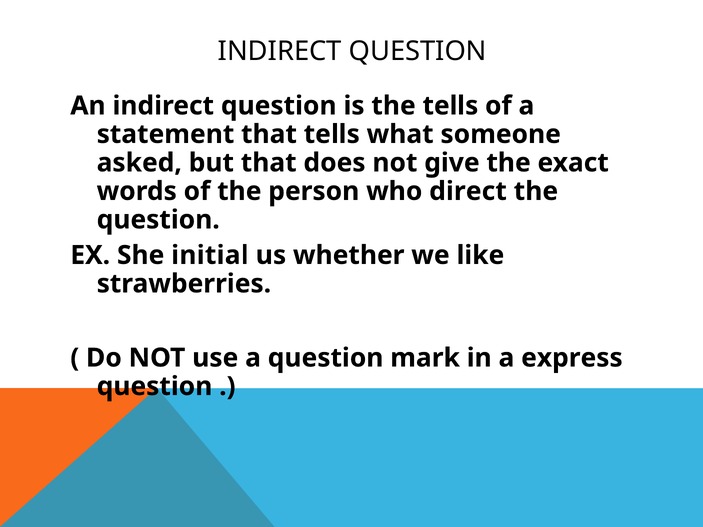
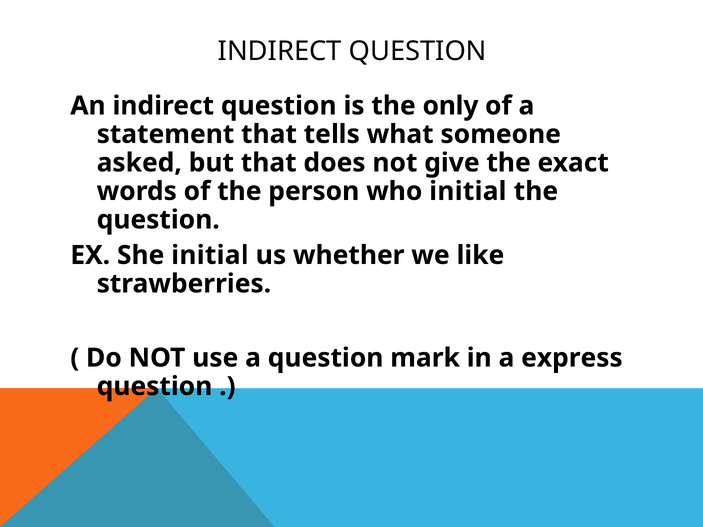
the tells: tells -> only
who direct: direct -> initial
